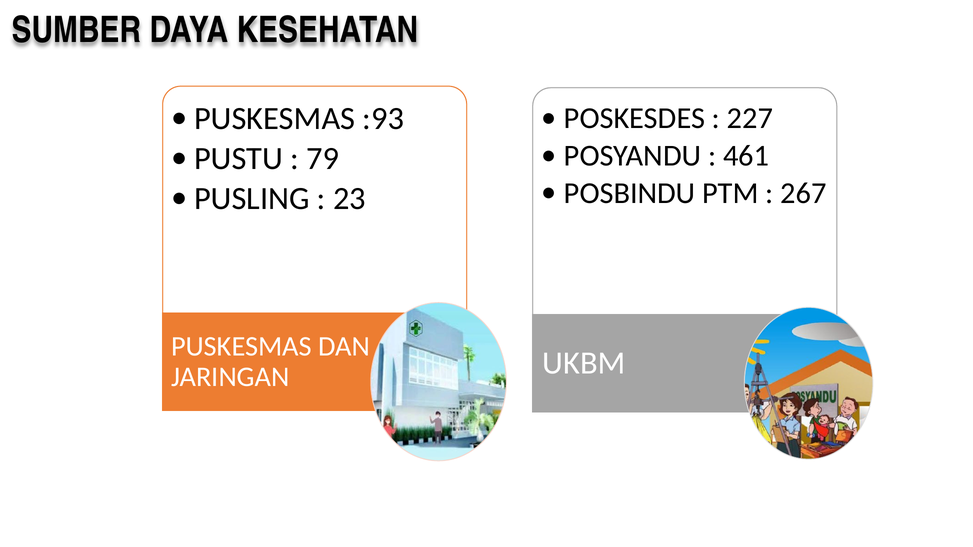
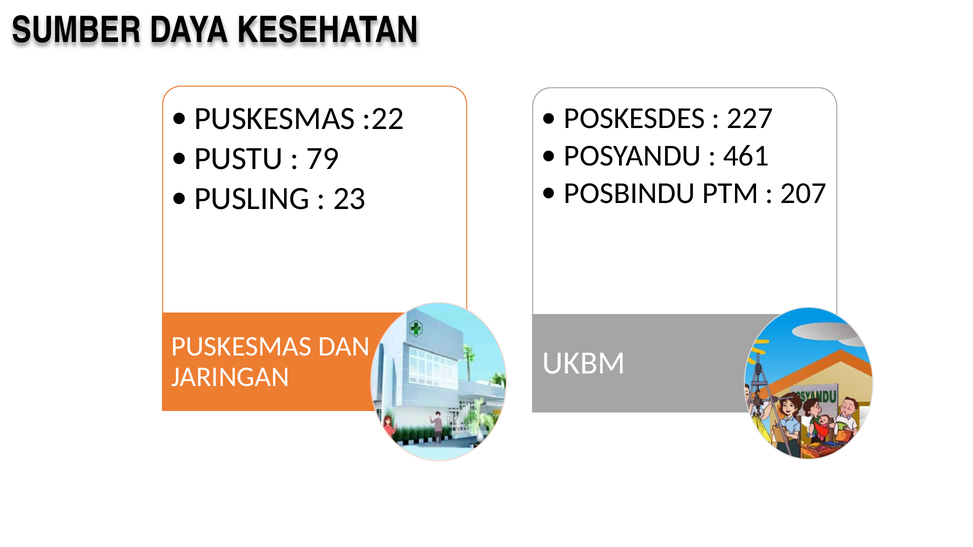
:93: :93 -> :22
267: 267 -> 207
